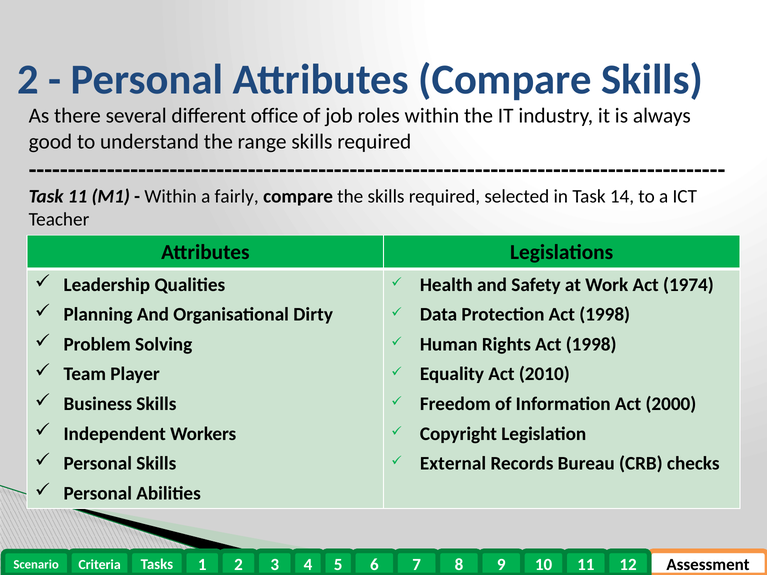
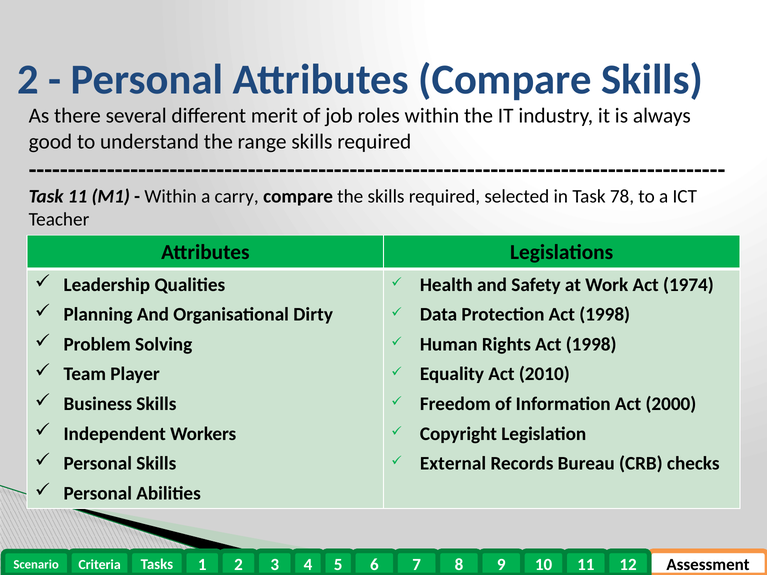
office: office -> merit
fairly: fairly -> carry
14: 14 -> 78
